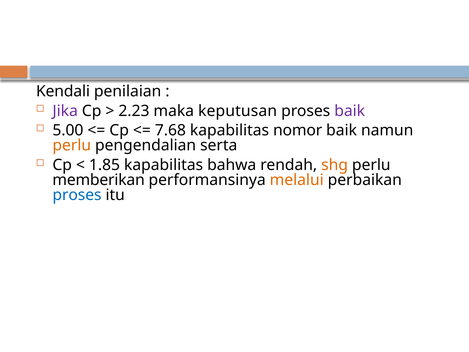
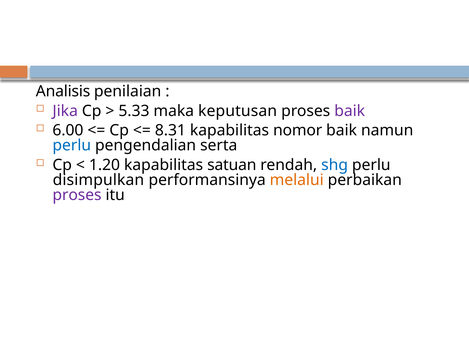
Kendali: Kendali -> Analisis
2.23: 2.23 -> 5.33
5.00: 5.00 -> 6.00
7.68: 7.68 -> 8.31
perlu at (72, 145) colour: orange -> blue
1.85: 1.85 -> 1.20
bahwa: bahwa -> satuan
shg colour: orange -> blue
memberikan: memberikan -> disimpulkan
proses at (77, 195) colour: blue -> purple
